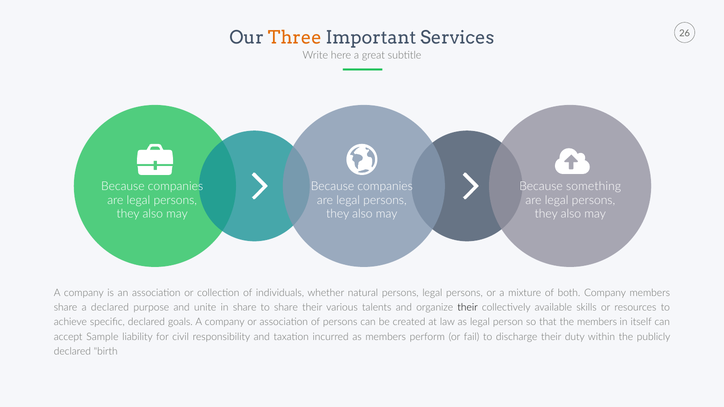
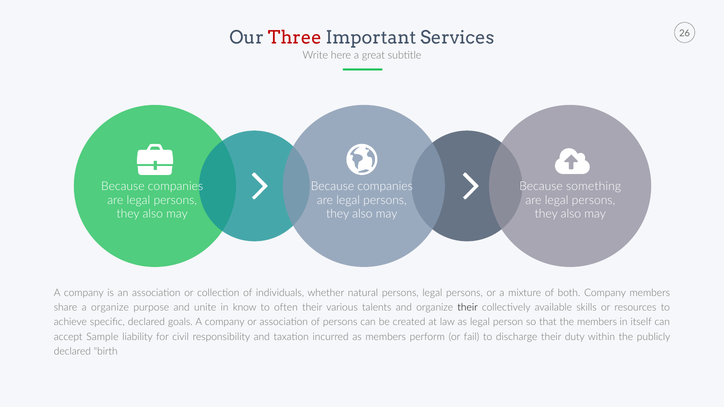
Three colour: orange -> red
a declared: declared -> organize
in share: share -> know
to share: share -> often
